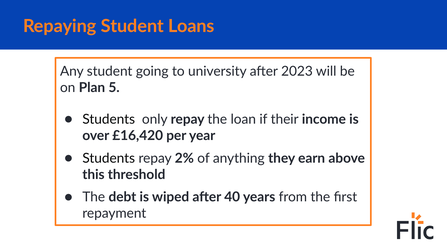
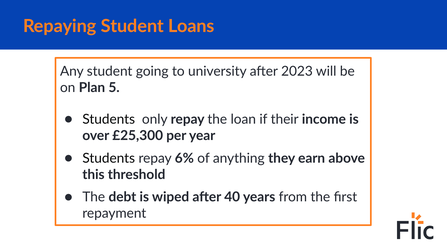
£16,420: £16,420 -> £25,300
2%: 2% -> 6%
